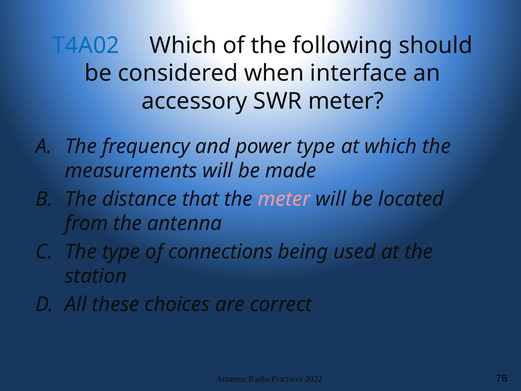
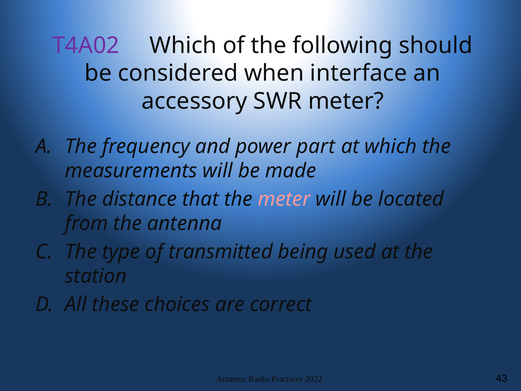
T4A02 colour: blue -> purple
power type: type -> part
connections: connections -> transmitted
76: 76 -> 43
